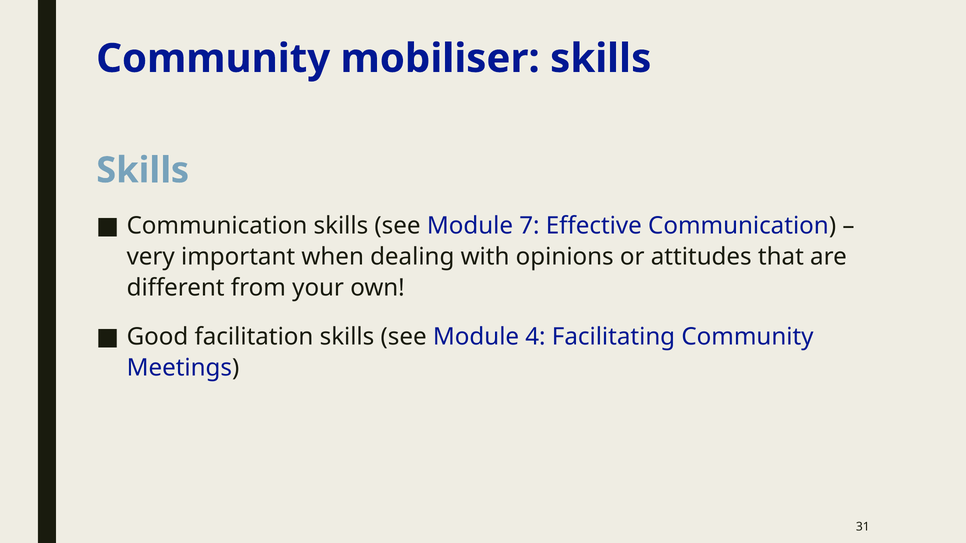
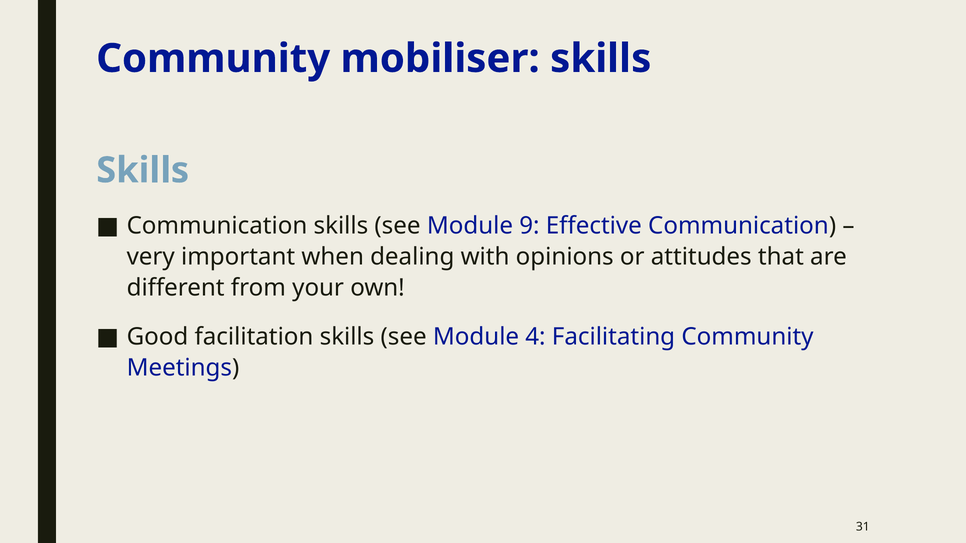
7: 7 -> 9
